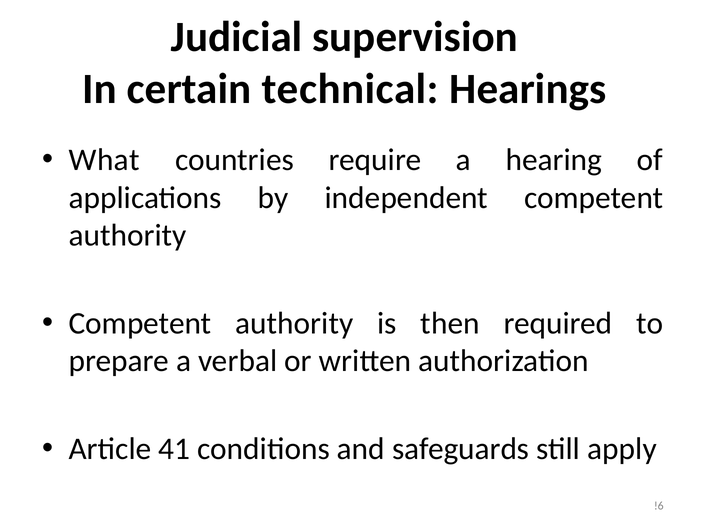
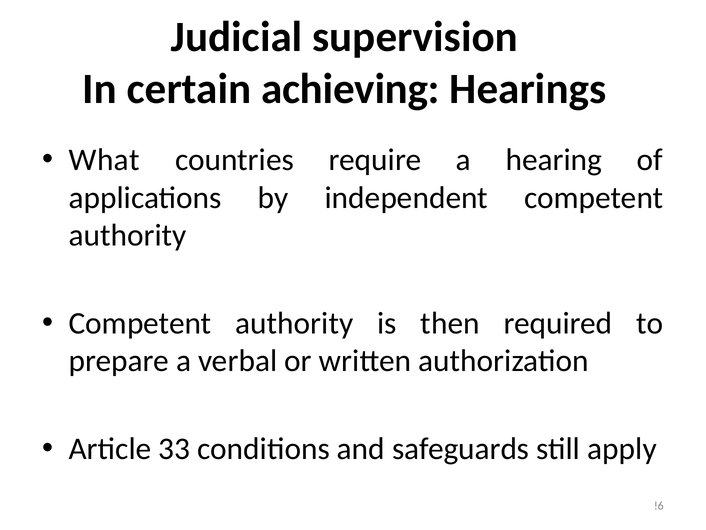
technical: technical -> achieving
41: 41 -> 33
